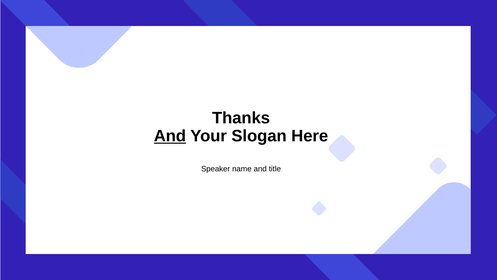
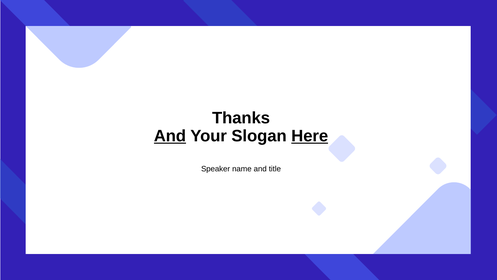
Here underline: none -> present
